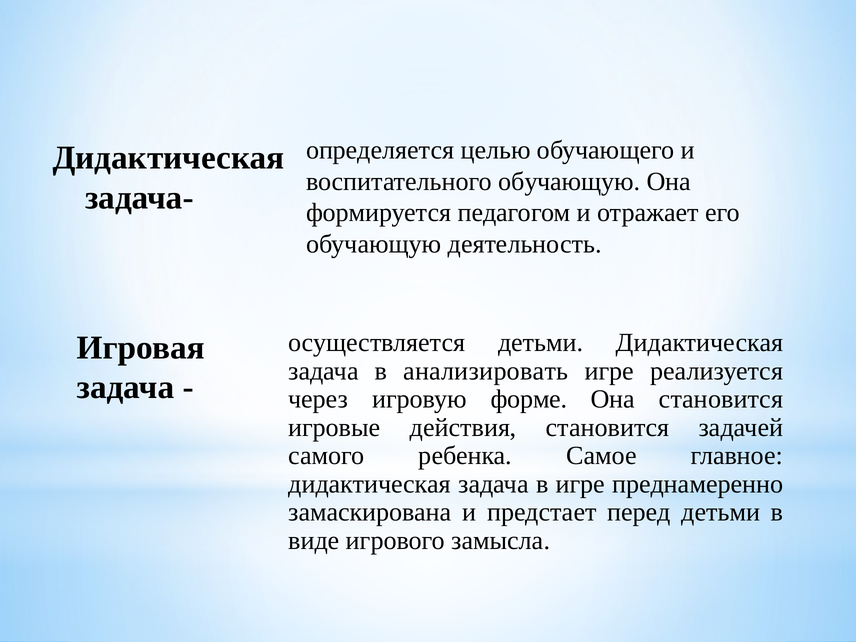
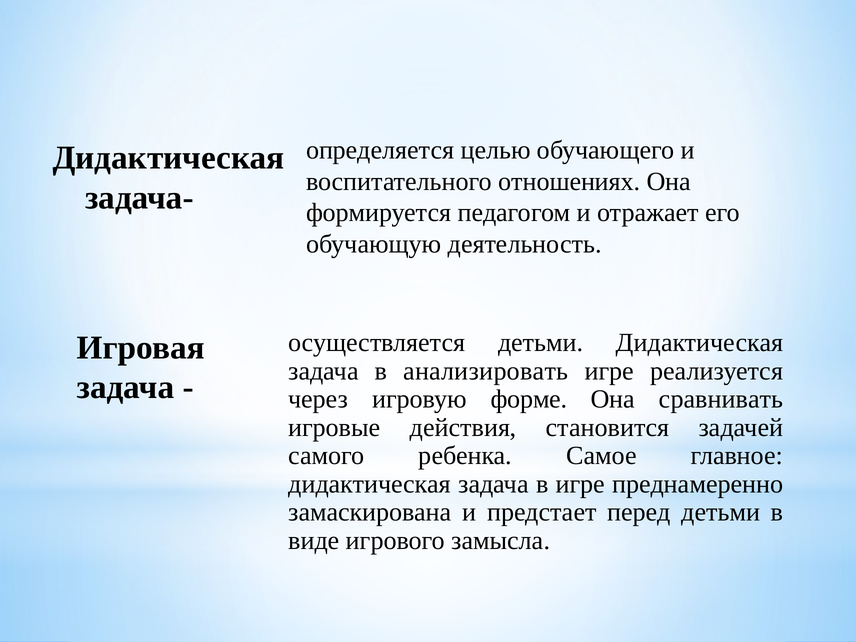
воспитательного обучающую: обучающую -> отношениях
Она становится: становится -> сравнивать
